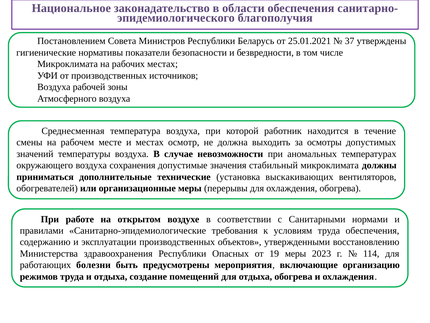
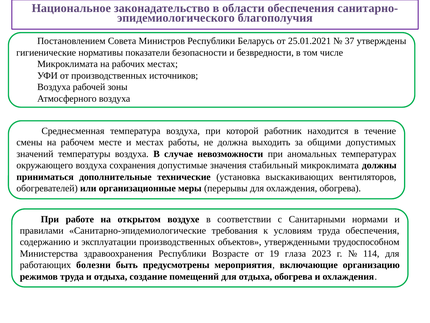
осмотр: осмотр -> работы
осмотры: осмотры -> общими
восстановлению: восстановлению -> трудоспособном
Опасных: Опасных -> Возрасте
19 меры: меры -> глаза
